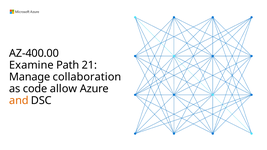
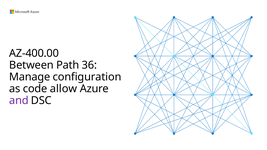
Examine: Examine -> Between
21: 21 -> 36
collaboration: collaboration -> configuration
and colour: orange -> purple
